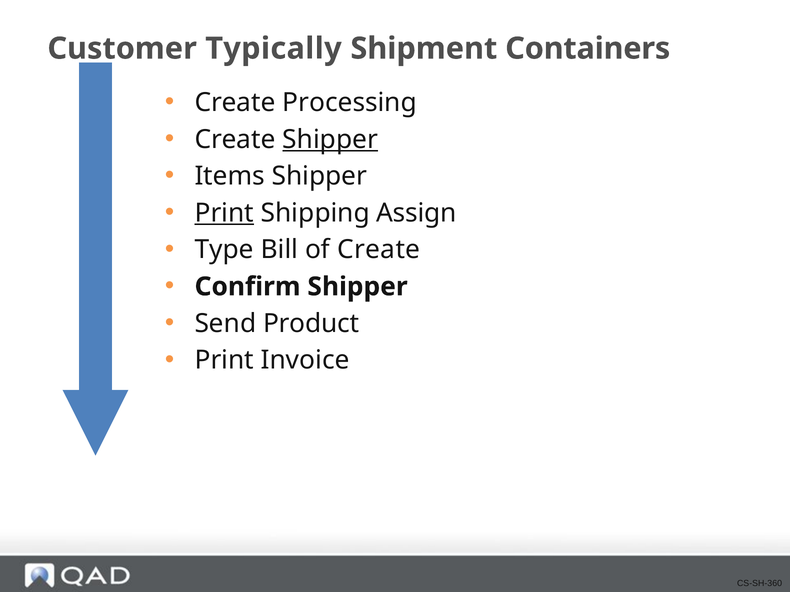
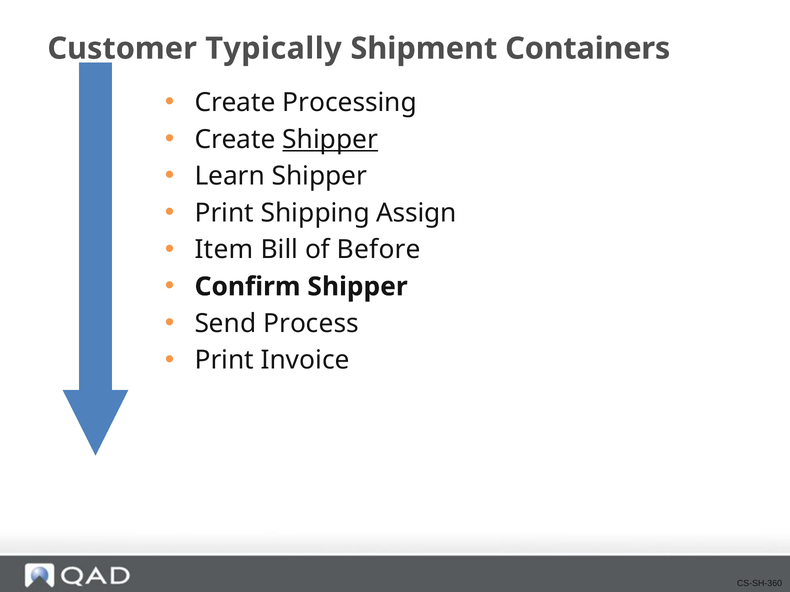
Items: Items -> Learn
Print at (224, 213) underline: present -> none
Type: Type -> Item
of Create: Create -> Before
Product: Product -> Process
